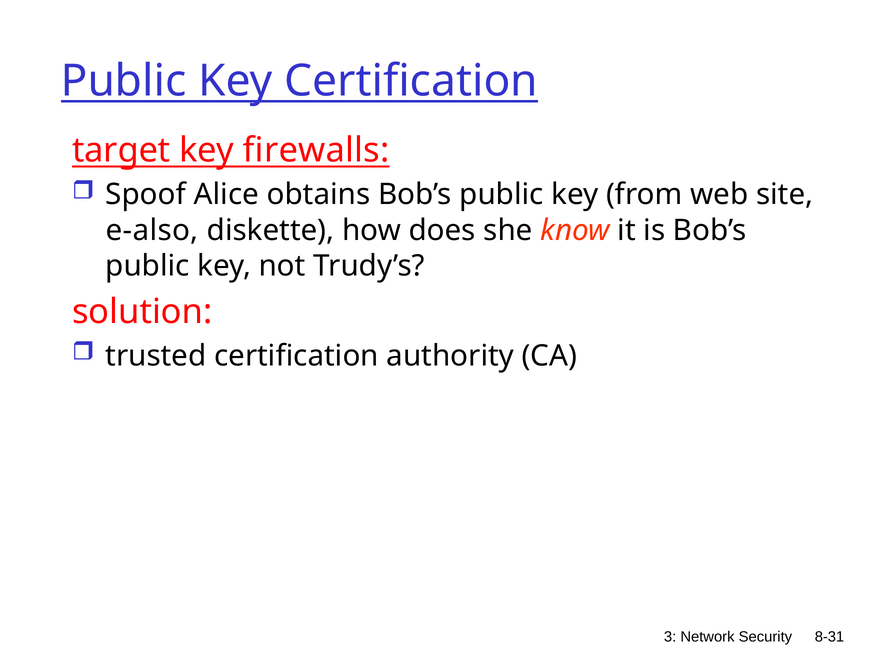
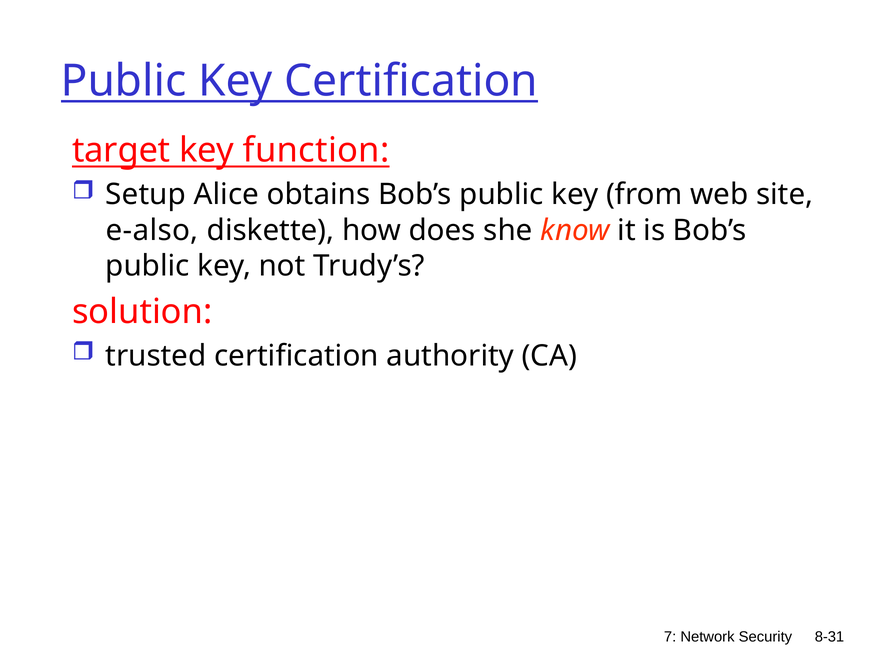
firewalls: firewalls -> function
Spoof: Spoof -> Setup
3: 3 -> 7
